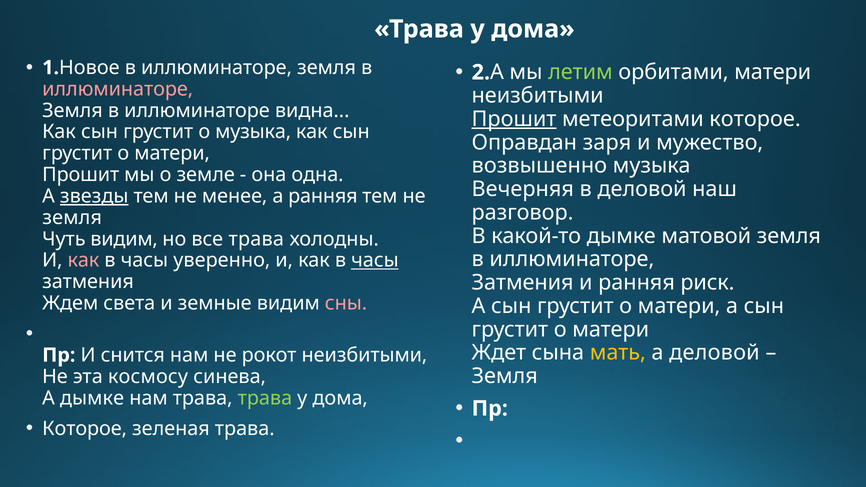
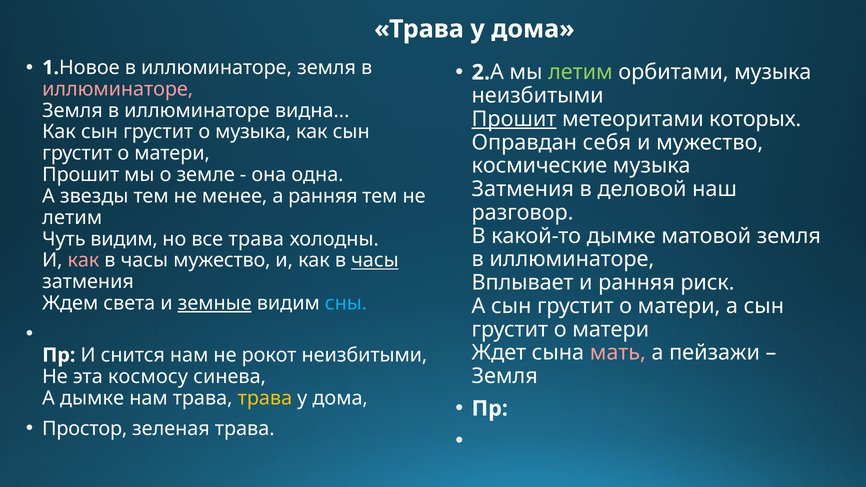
орбитами матери: матери -> музыка
метеоритами которое: которое -> которых
заря: заря -> себя
возвышенно: возвышенно -> космические
Вечерняя at (523, 189): Вечерняя -> Затмения
звезды underline: present -> none
земля at (72, 218): земля -> летим
часы уверенно: уверенно -> мужество
Затмения at (523, 283): Затмения -> Вплывает
земные underline: none -> present
сны colour: pink -> light blue
мать colour: yellow -> pink
а деловой: деловой -> пейзажи
трава at (265, 398) colour: light green -> yellow
Которое at (85, 429): Которое -> Простор
